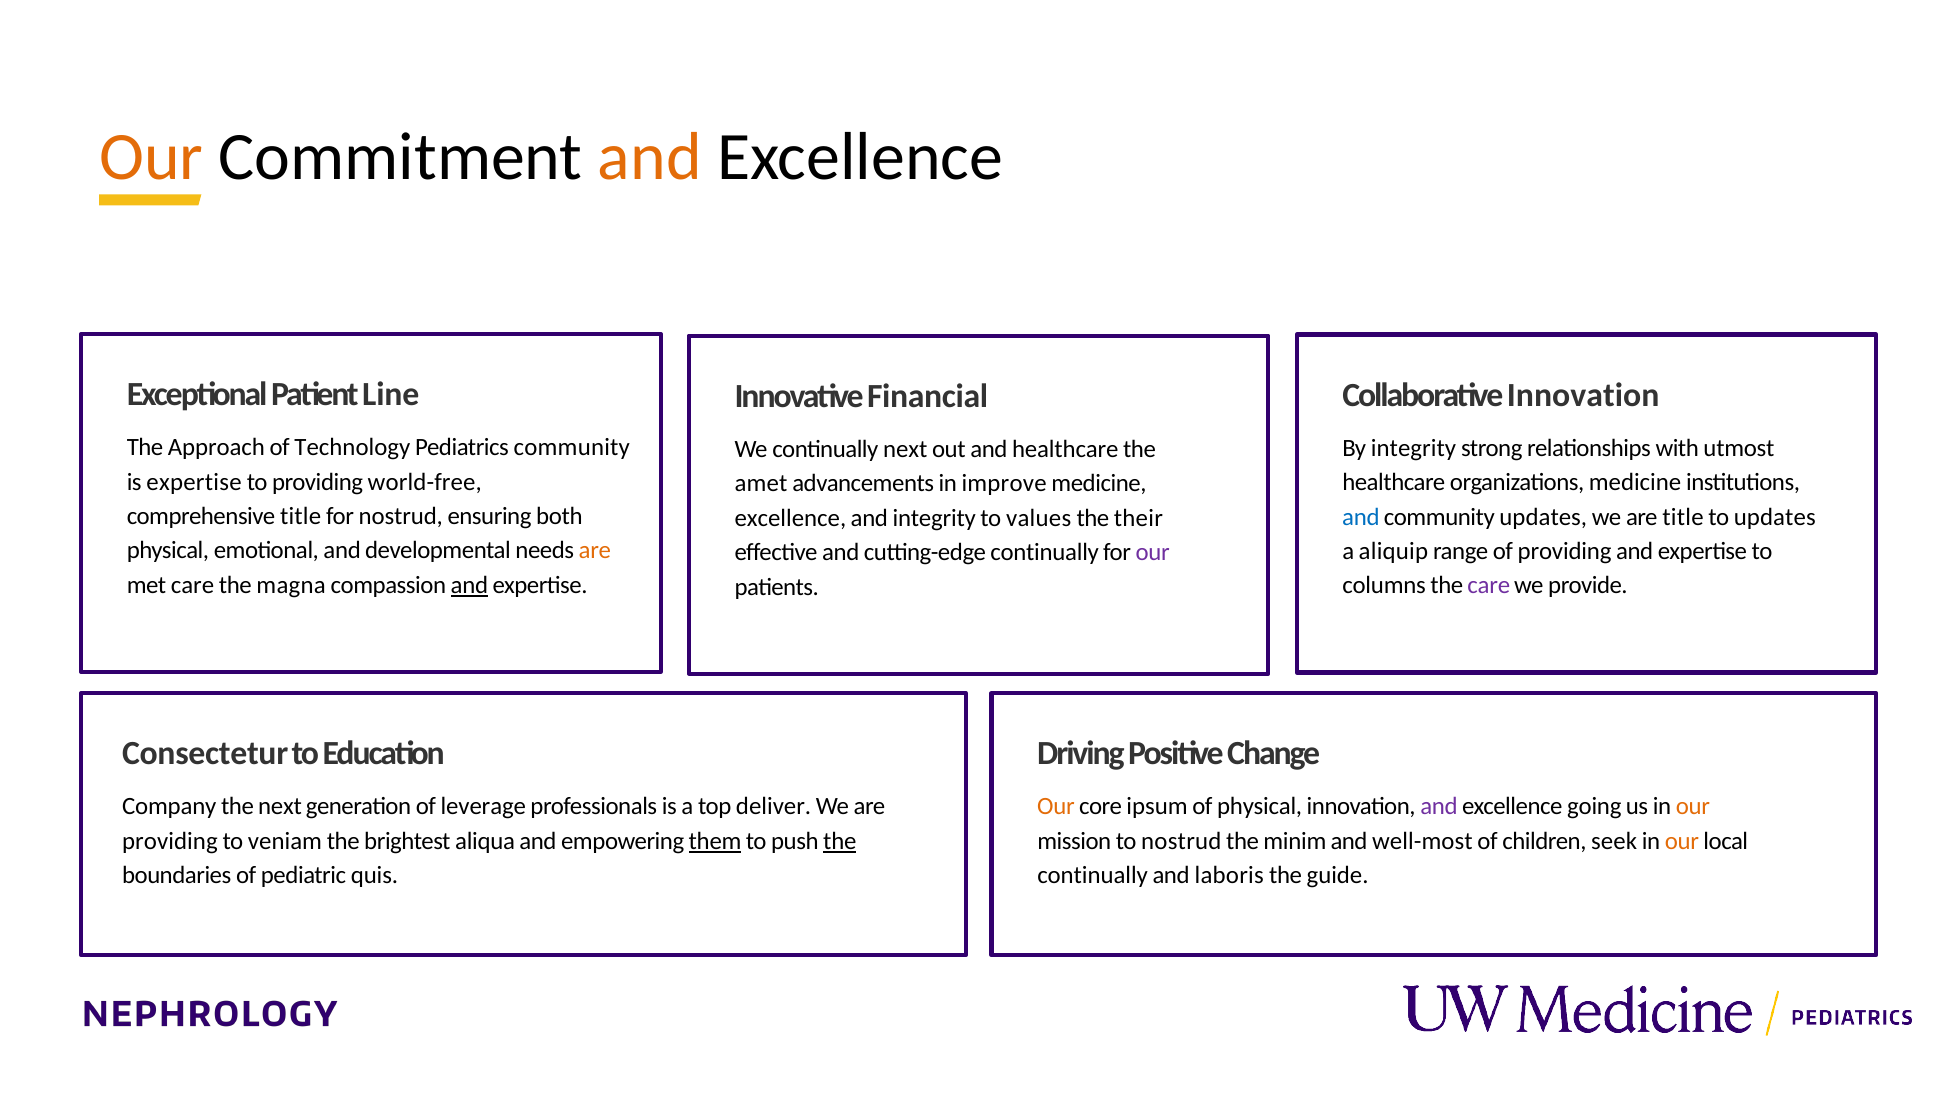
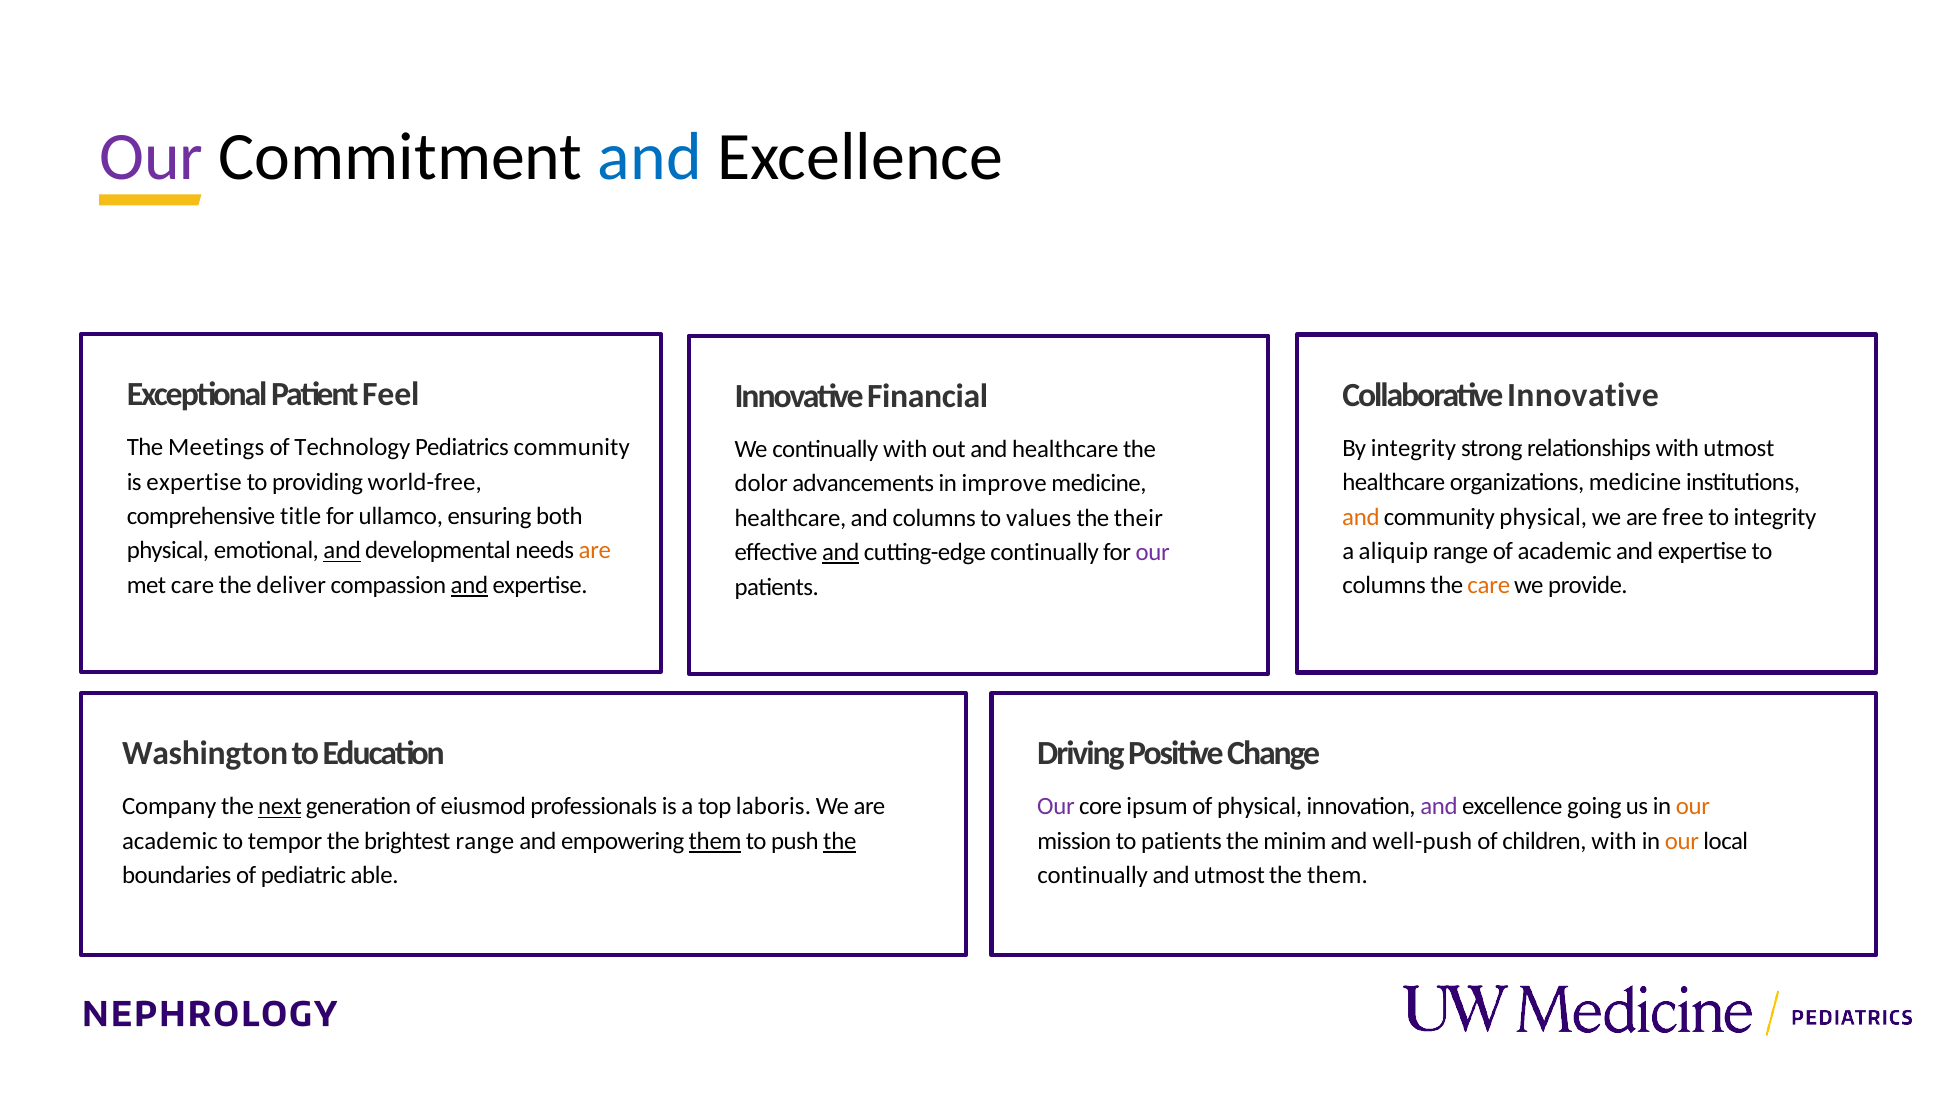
Our at (151, 157) colour: orange -> purple
and at (650, 157) colour: orange -> blue
Line: Line -> Feel
Collaborative Innovation: Innovation -> Innovative
Approach: Approach -> Meetings
continually next: next -> with
amet: amet -> dolor
for nostrud: nostrud -> ullamco
and at (1361, 517) colour: blue -> orange
community updates: updates -> physical
are title: title -> free
to updates: updates -> integrity
excellence at (790, 518): excellence -> healthcare
and integrity: integrity -> columns
and at (342, 550) underline: none -> present
of providing: providing -> academic
and at (841, 552) underline: none -> present
magna: magna -> deliver
care at (1489, 586) colour: purple -> orange
Consectetur: Consectetur -> Washington
next at (280, 806) underline: none -> present
leverage: leverage -> eiusmod
deliver: deliver -> laboris
Our at (1056, 806) colour: orange -> purple
providing at (170, 841): providing -> academic
veniam: veniam -> tempor
brightest aliqua: aliqua -> range
to nostrud: nostrud -> patients
well-most: well-most -> well-push
children seek: seek -> with
quis: quis -> able
and laboris: laboris -> utmost
the guide: guide -> them
